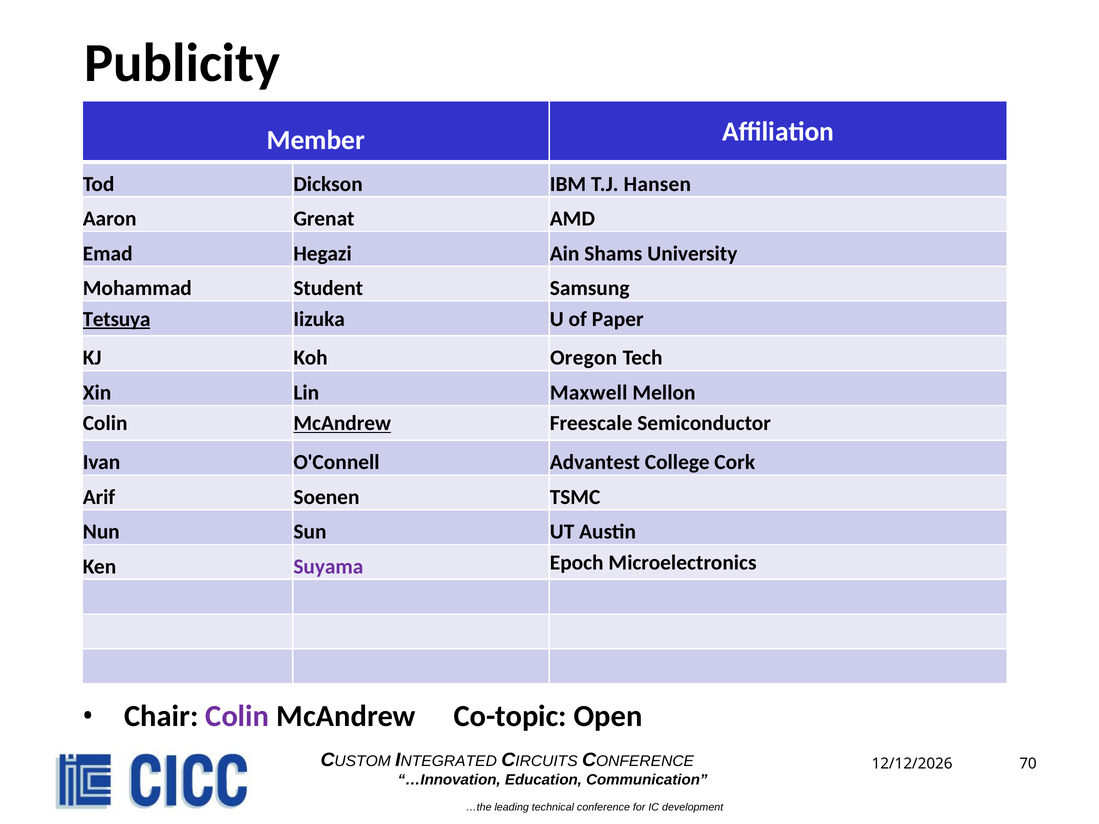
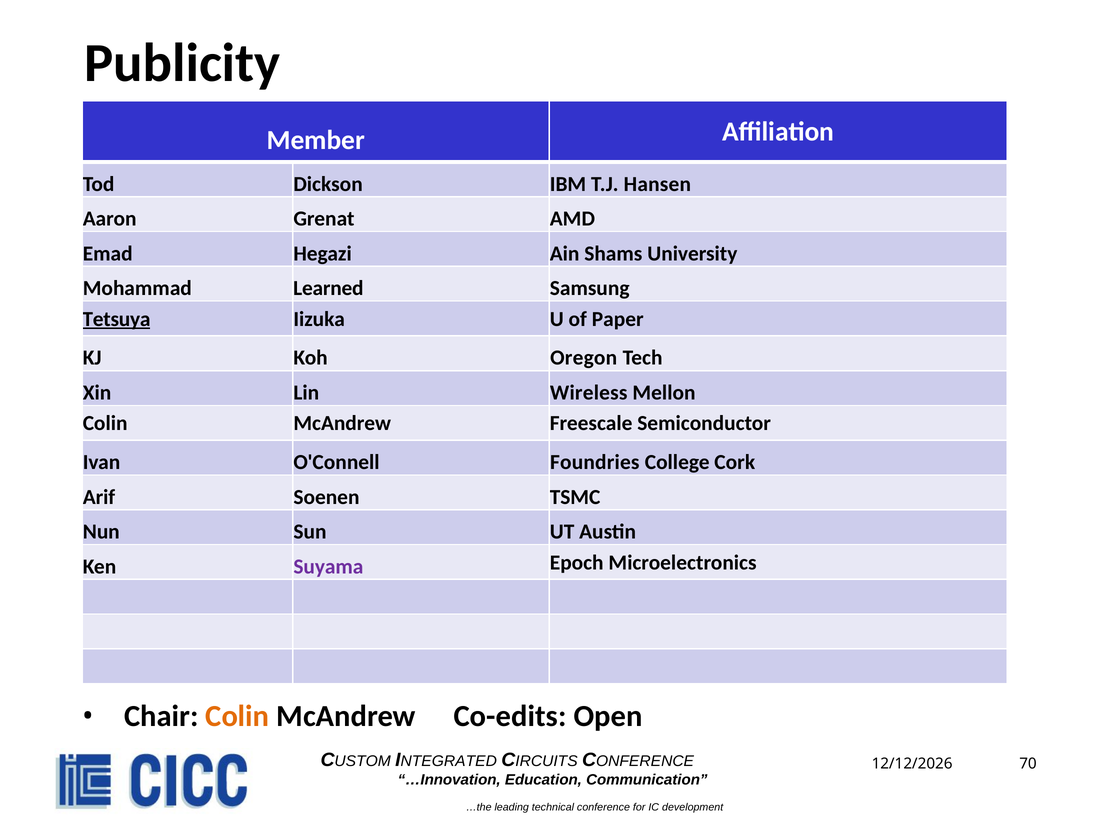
Student: Student -> Learned
Maxwell: Maxwell -> Wireless
McAndrew at (342, 424) underline: present -> none
Advantest: Advantest -> Foundries
Colin at (237, 717) colour: purple -> orange
Co-topic: Co-topic -> Co-edits
